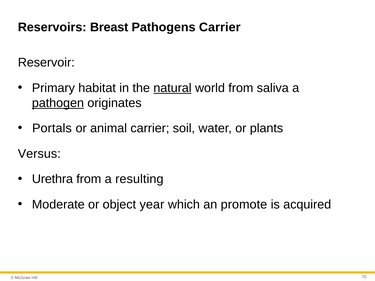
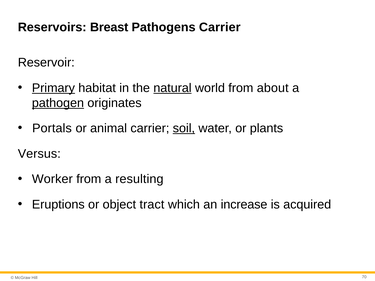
Primary underline: none -> present
saliva: saliva -> about
soil underline: none -> present
Urethra: Urethra -> Worker
Moderate: Moderate -> Eruptions
year: year -> tract
promote: promote -> increase
